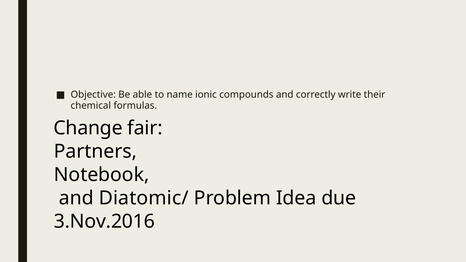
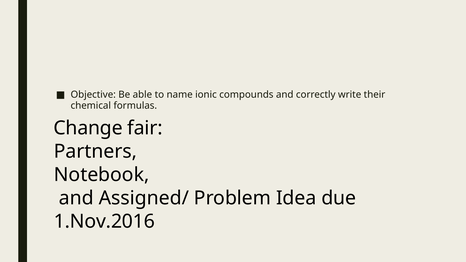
Diatomic/: Diatomic/ -> Assigned/
3.Nov.2016: 3.Nov.2016 -> 1.Nov.2016
